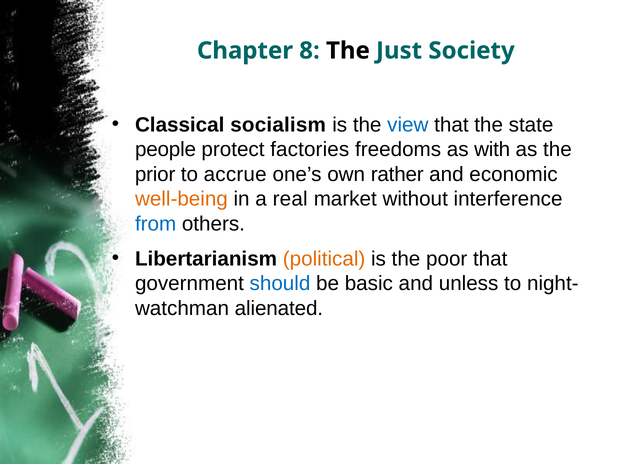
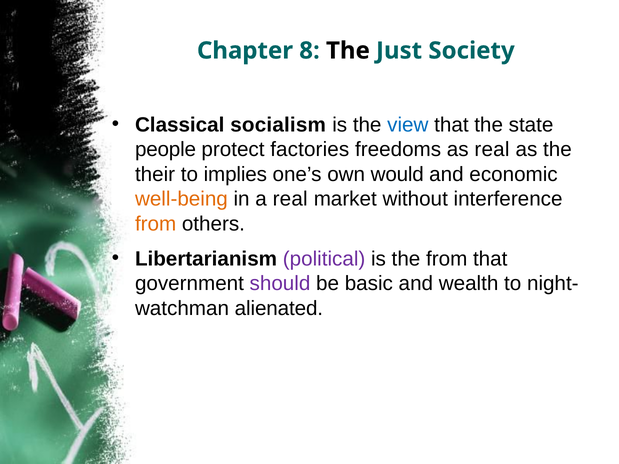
as with: with -> real
prior: prior -> their
accrue: accrue -> implies
rather: rather -> would
from at (156, 224) colour: blue -> orange
political colour: orange -> purple
the poor: poor -> from
should colour: blue -> purple
unless: unless -> wealth
